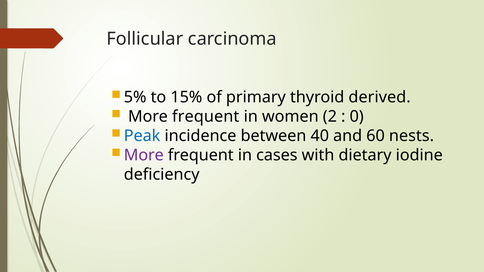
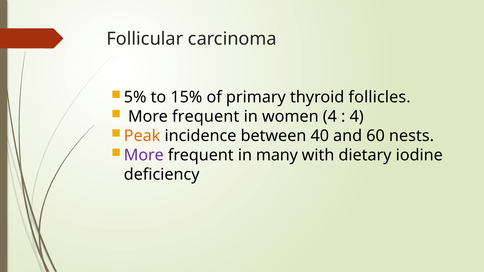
derived: derived -> follicles
women 2: 2 -> 4
0 at (357, 117): 0 -> 4
Peak colour: blue -> orange
cases: cases -> many
